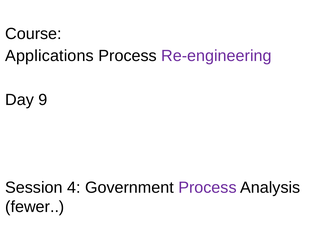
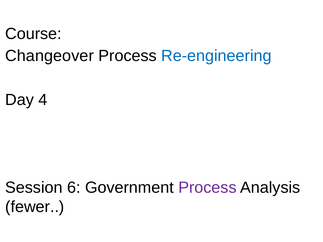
Applications: Applications -> Changeover
Re-engineering colour: purple -> blue
9: 9 -> 4
4: 4 -> 6
